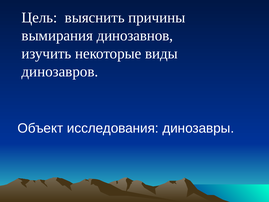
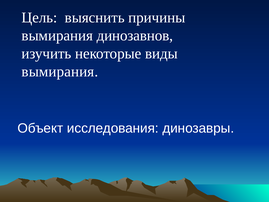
динозавров at (60, 71): динозавров -> вымирания
